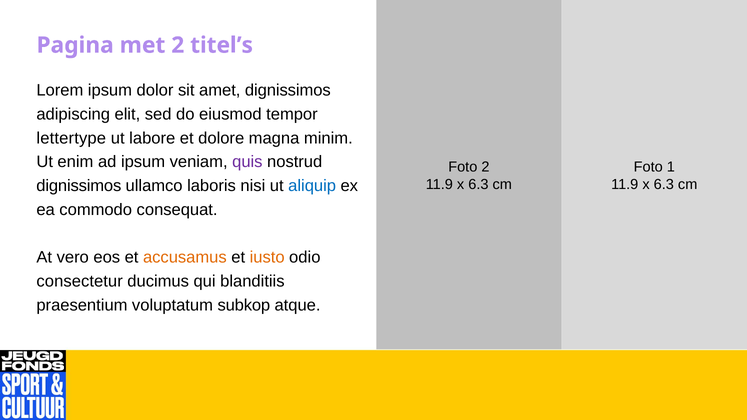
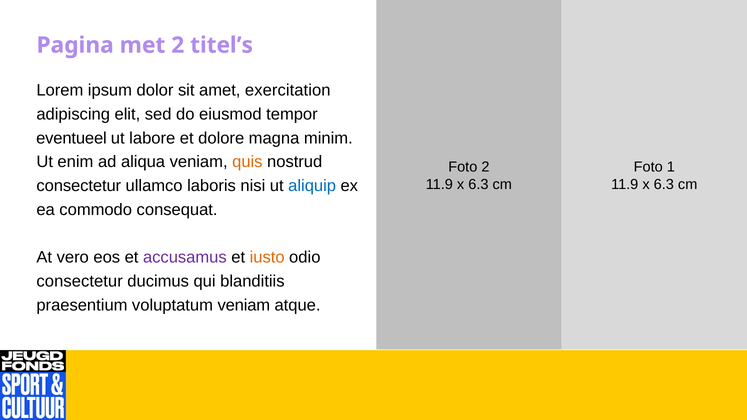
amet dignissimos: dignissimos -> exercitation
lettertype: lettertype -> eventueel
ad ipsum: ipsum -> aliqua
quis colour: purple -> orange
dignissimos at (79, 186): dignissimos -> consectetur
accusamus colour: orange -> purple
voluptatum subkop: subkop -> veniam
